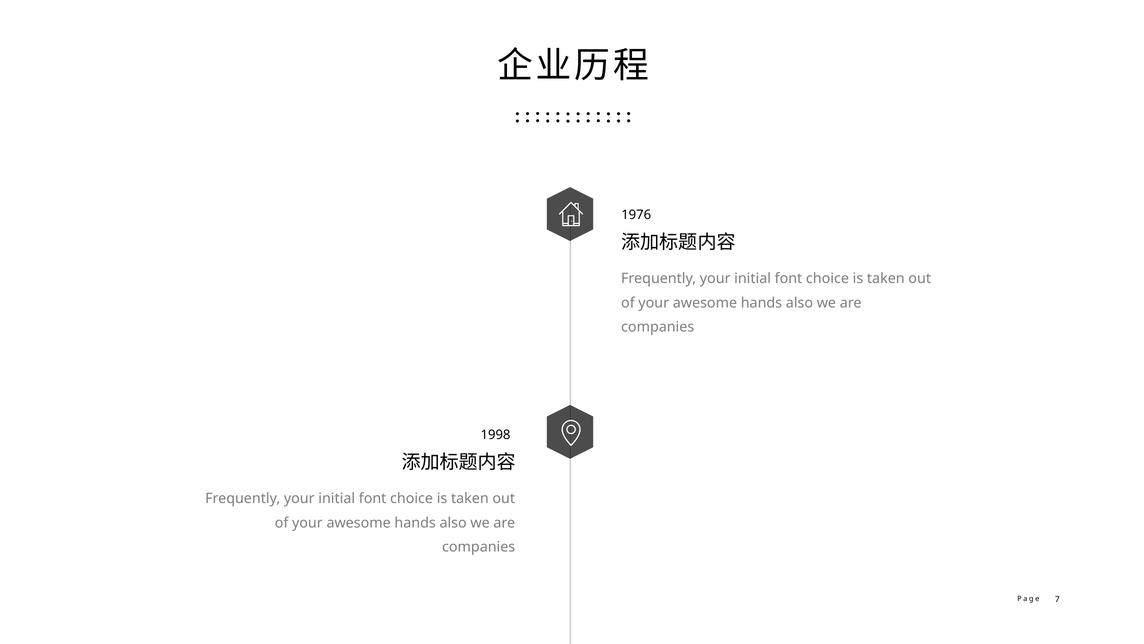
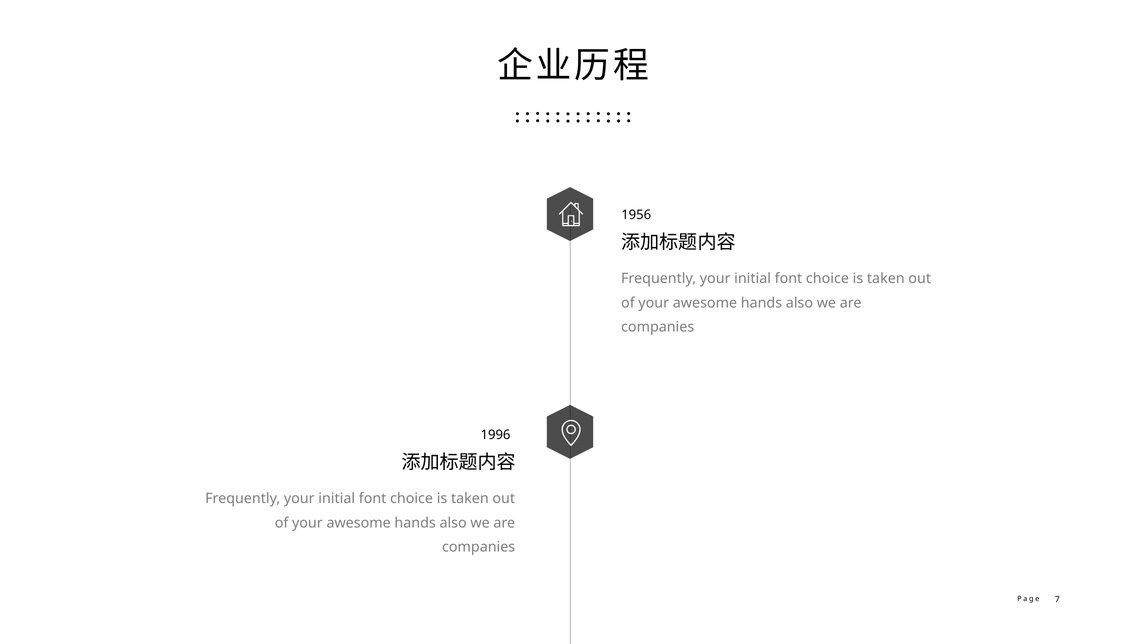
1976: 1976 -> 1956
1998: 1998 -> 1996
